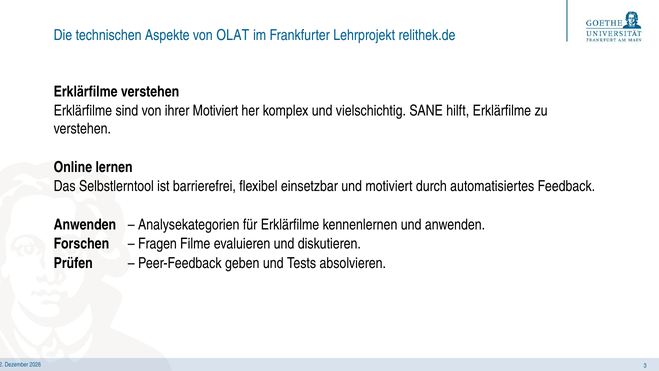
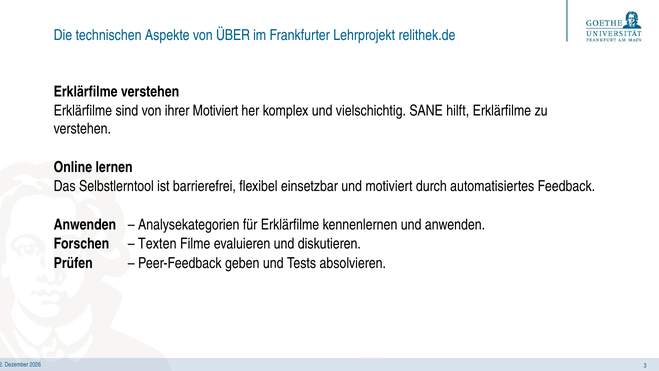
OLAT: OLAT -> ÜBER
Fragen: Fragen -> Texten
